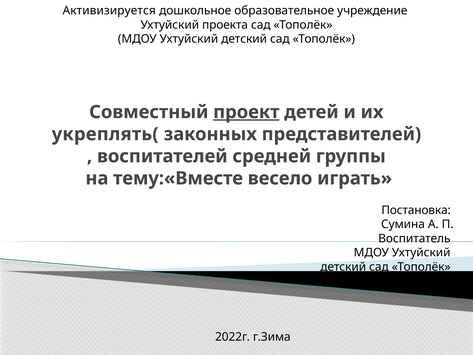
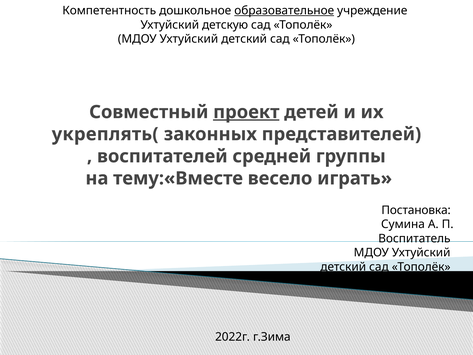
Активизируется: Активизируется -> Компетентность
образовательное underline: none -> present
проекта: проекта -> детскую
